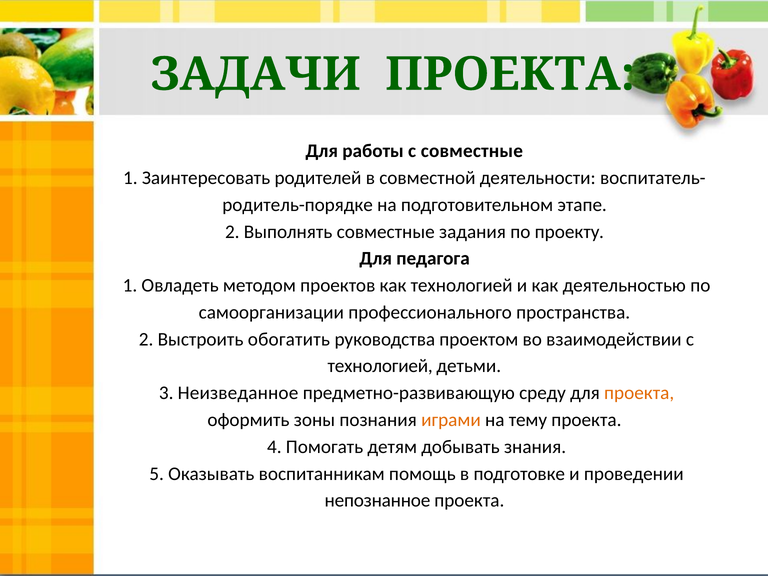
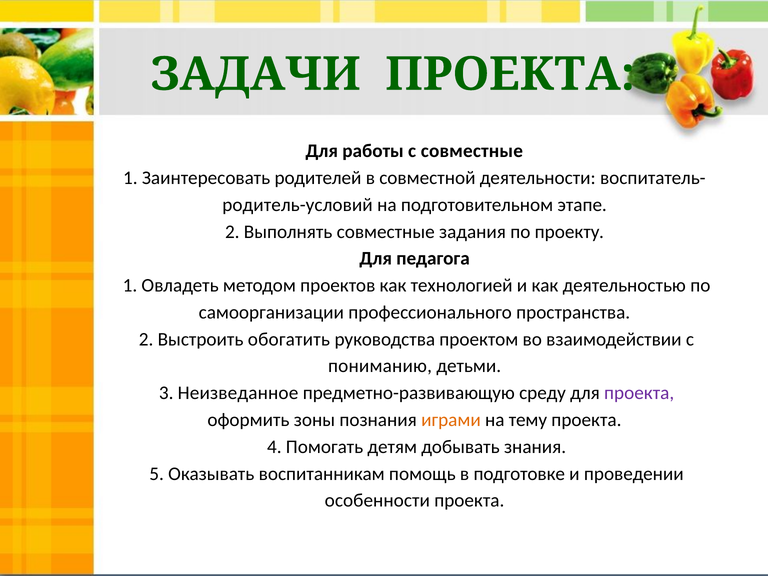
родитель-порядке: родитель-порядке -> родитель-условий
технологией at (380, 366): технологией -> пониманию
проекта at (639, 393) colour: orange -> purple
непознанное: непознанное -> особенности
